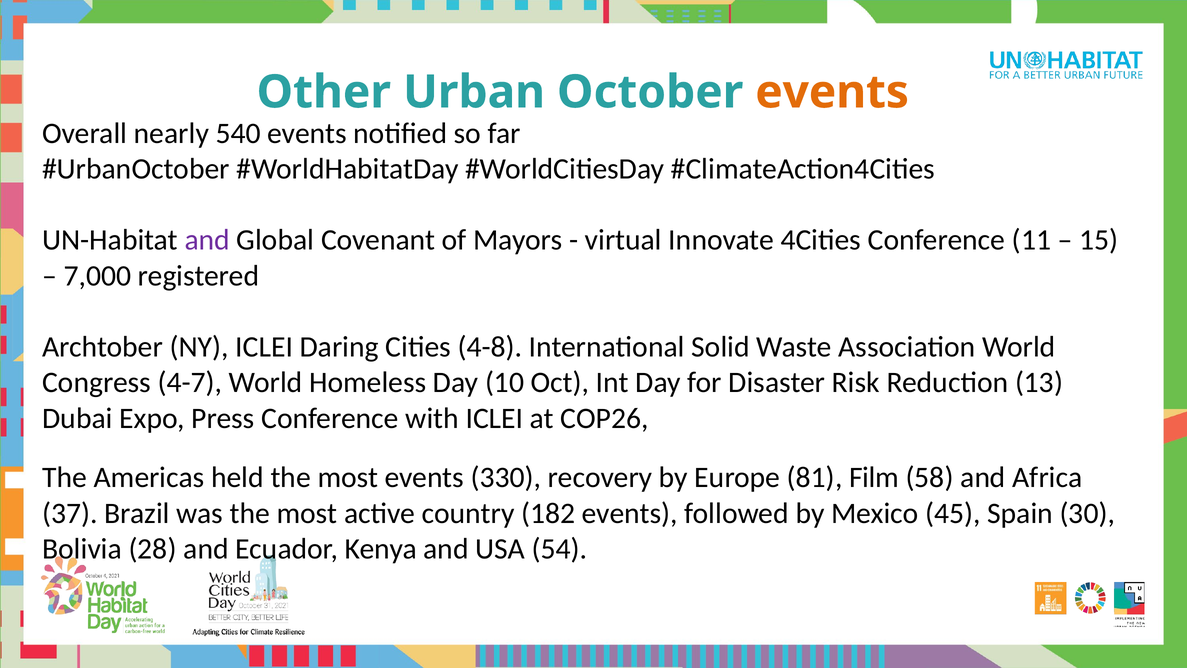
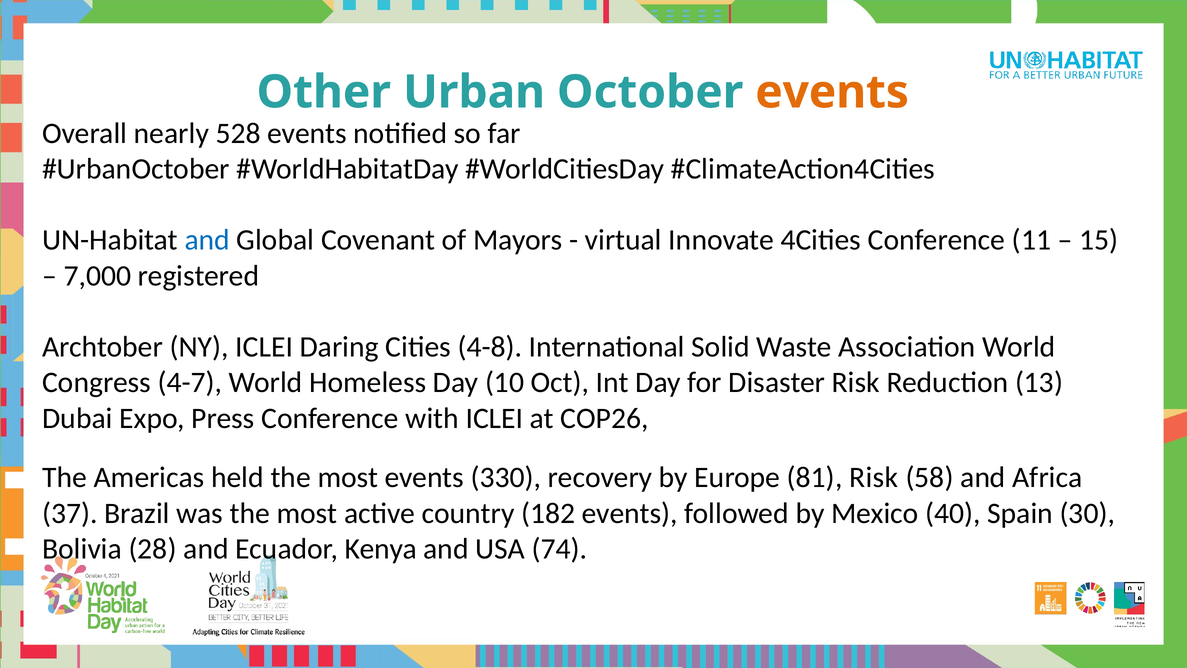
540: 540 -> 528
and at (207, 240) colour: purple -> blue
81 Film: Film -> Risk
45: 45 -> 40
54: 54 -> 74
